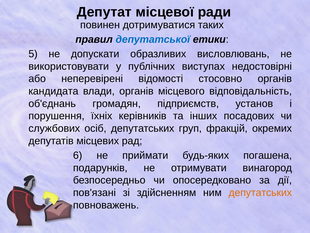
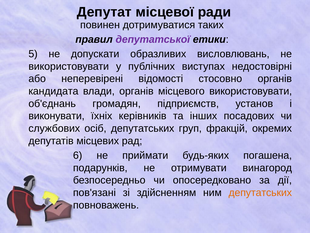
депутатської colour: blue -> purple
місцевого відповідальність: відповідальність -> використовувати
порушення: порушення -> виконувати
